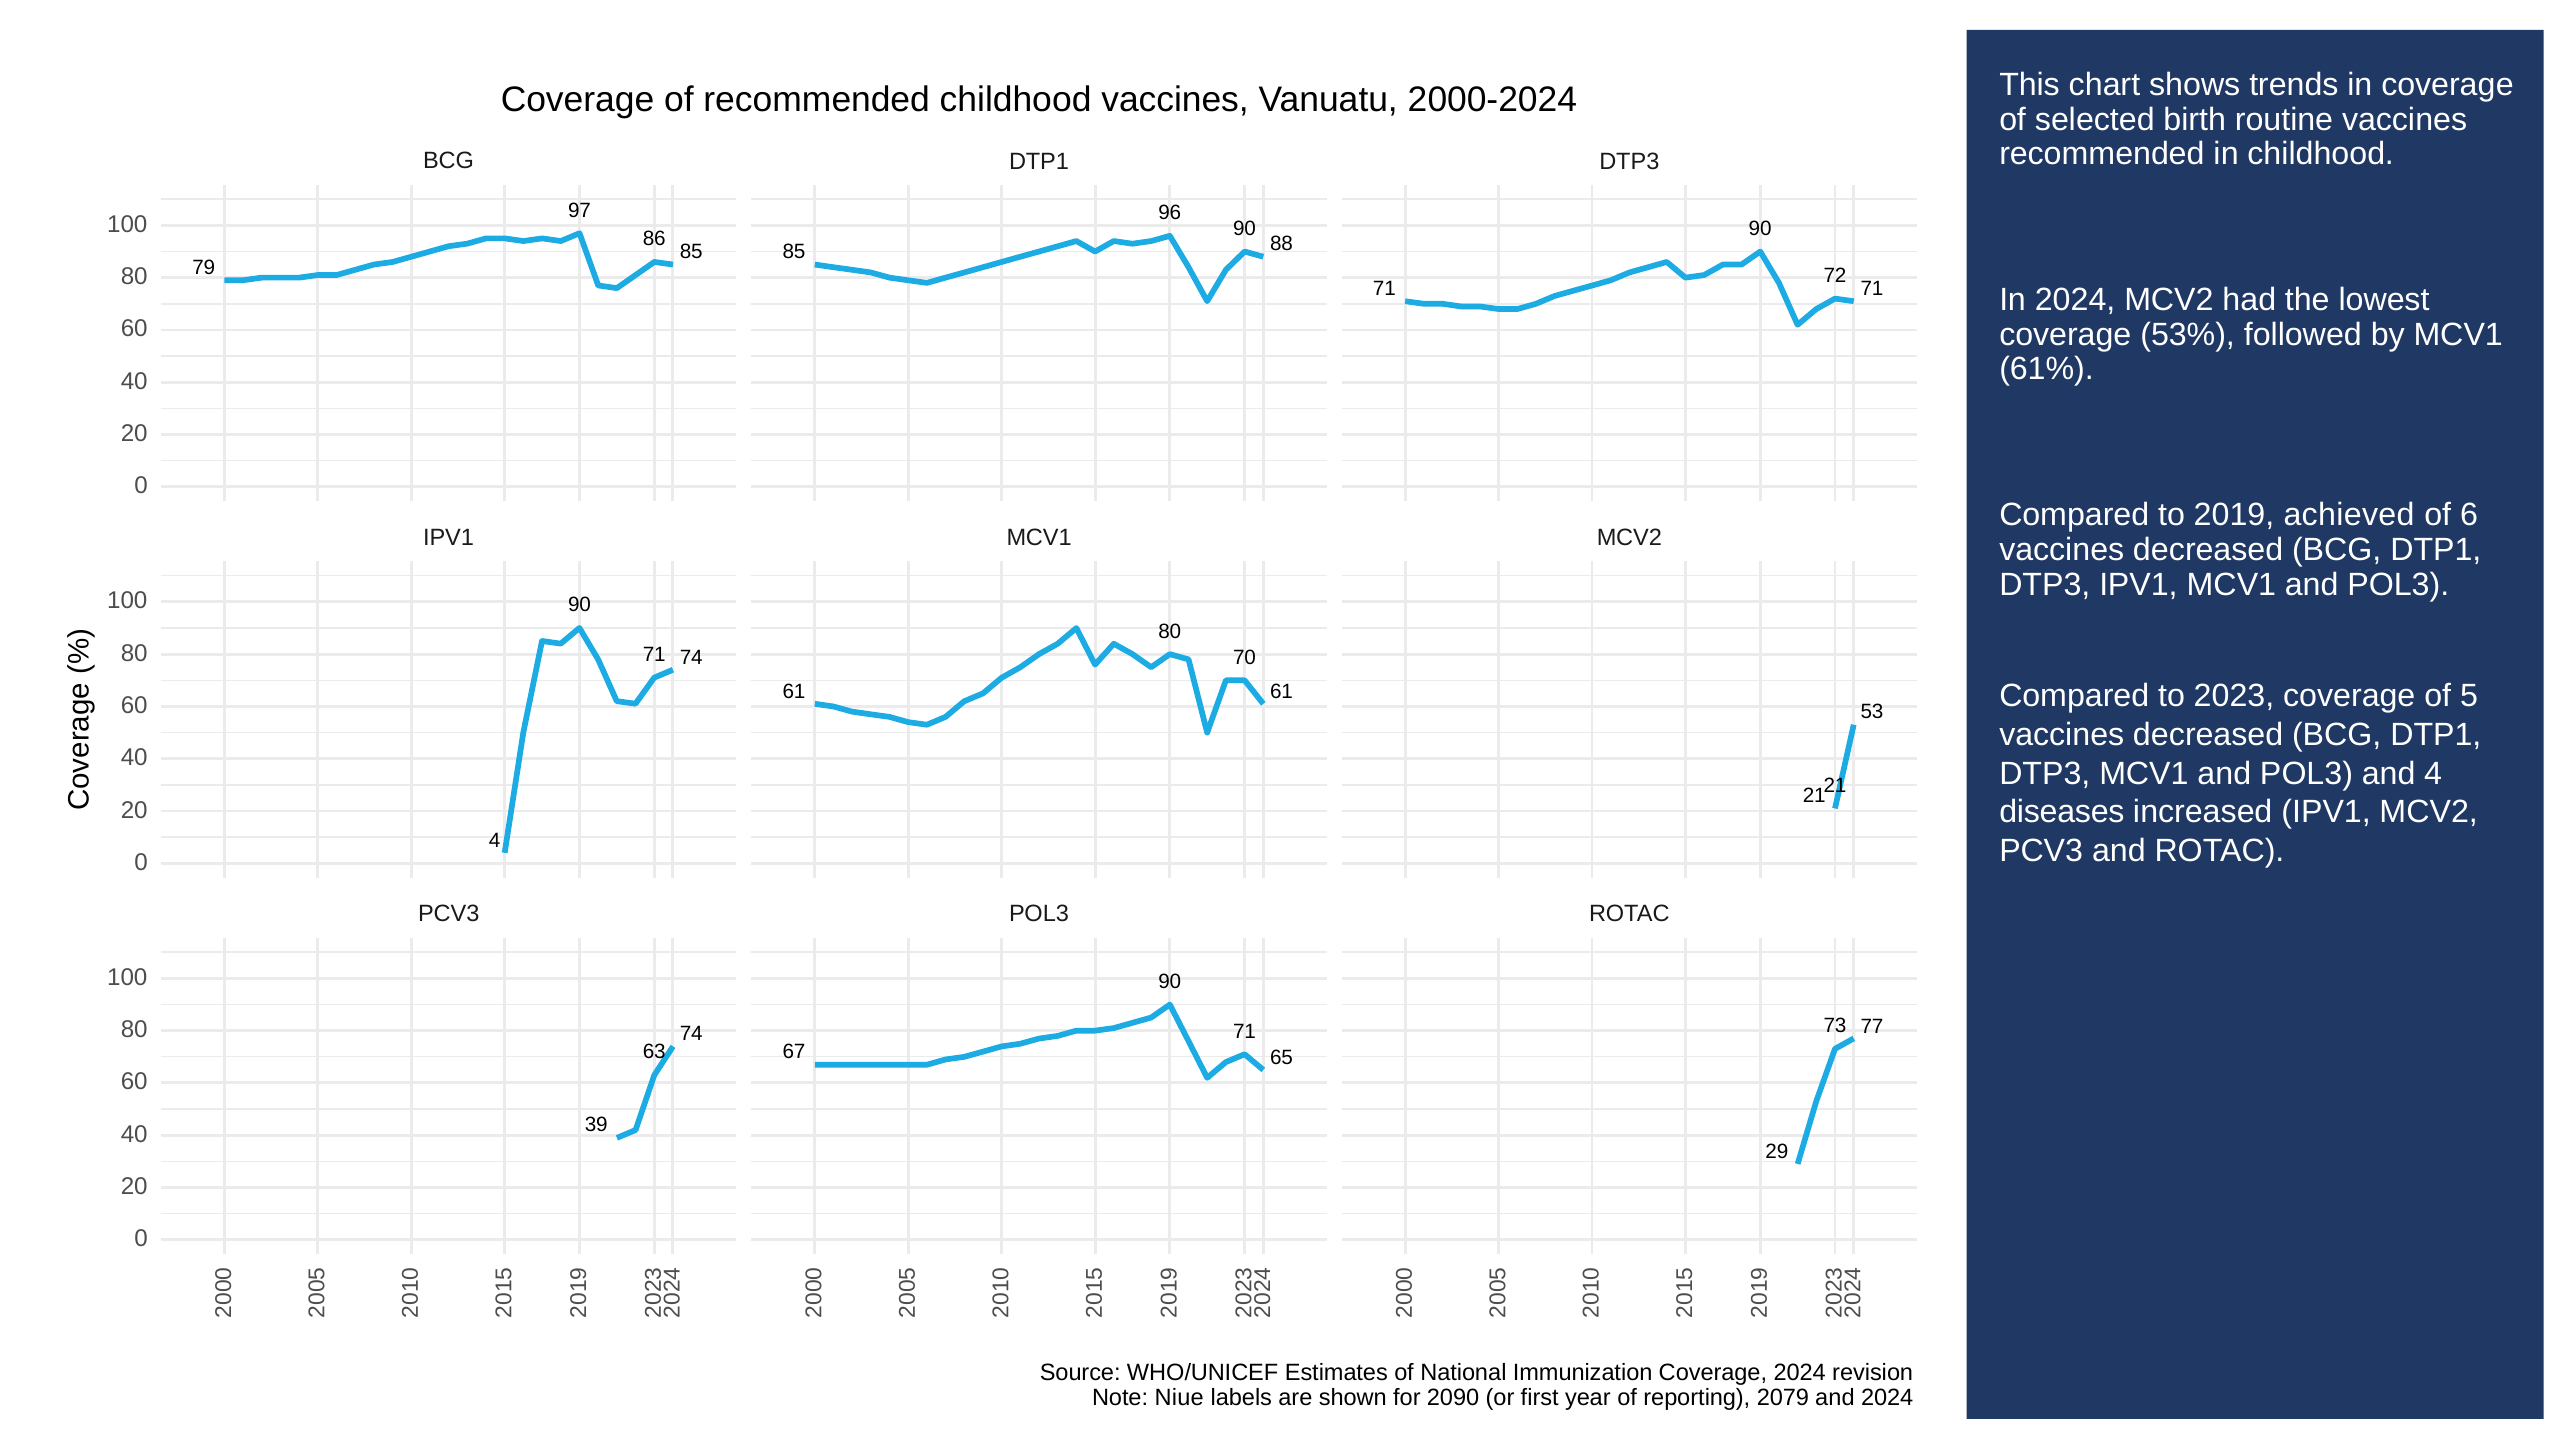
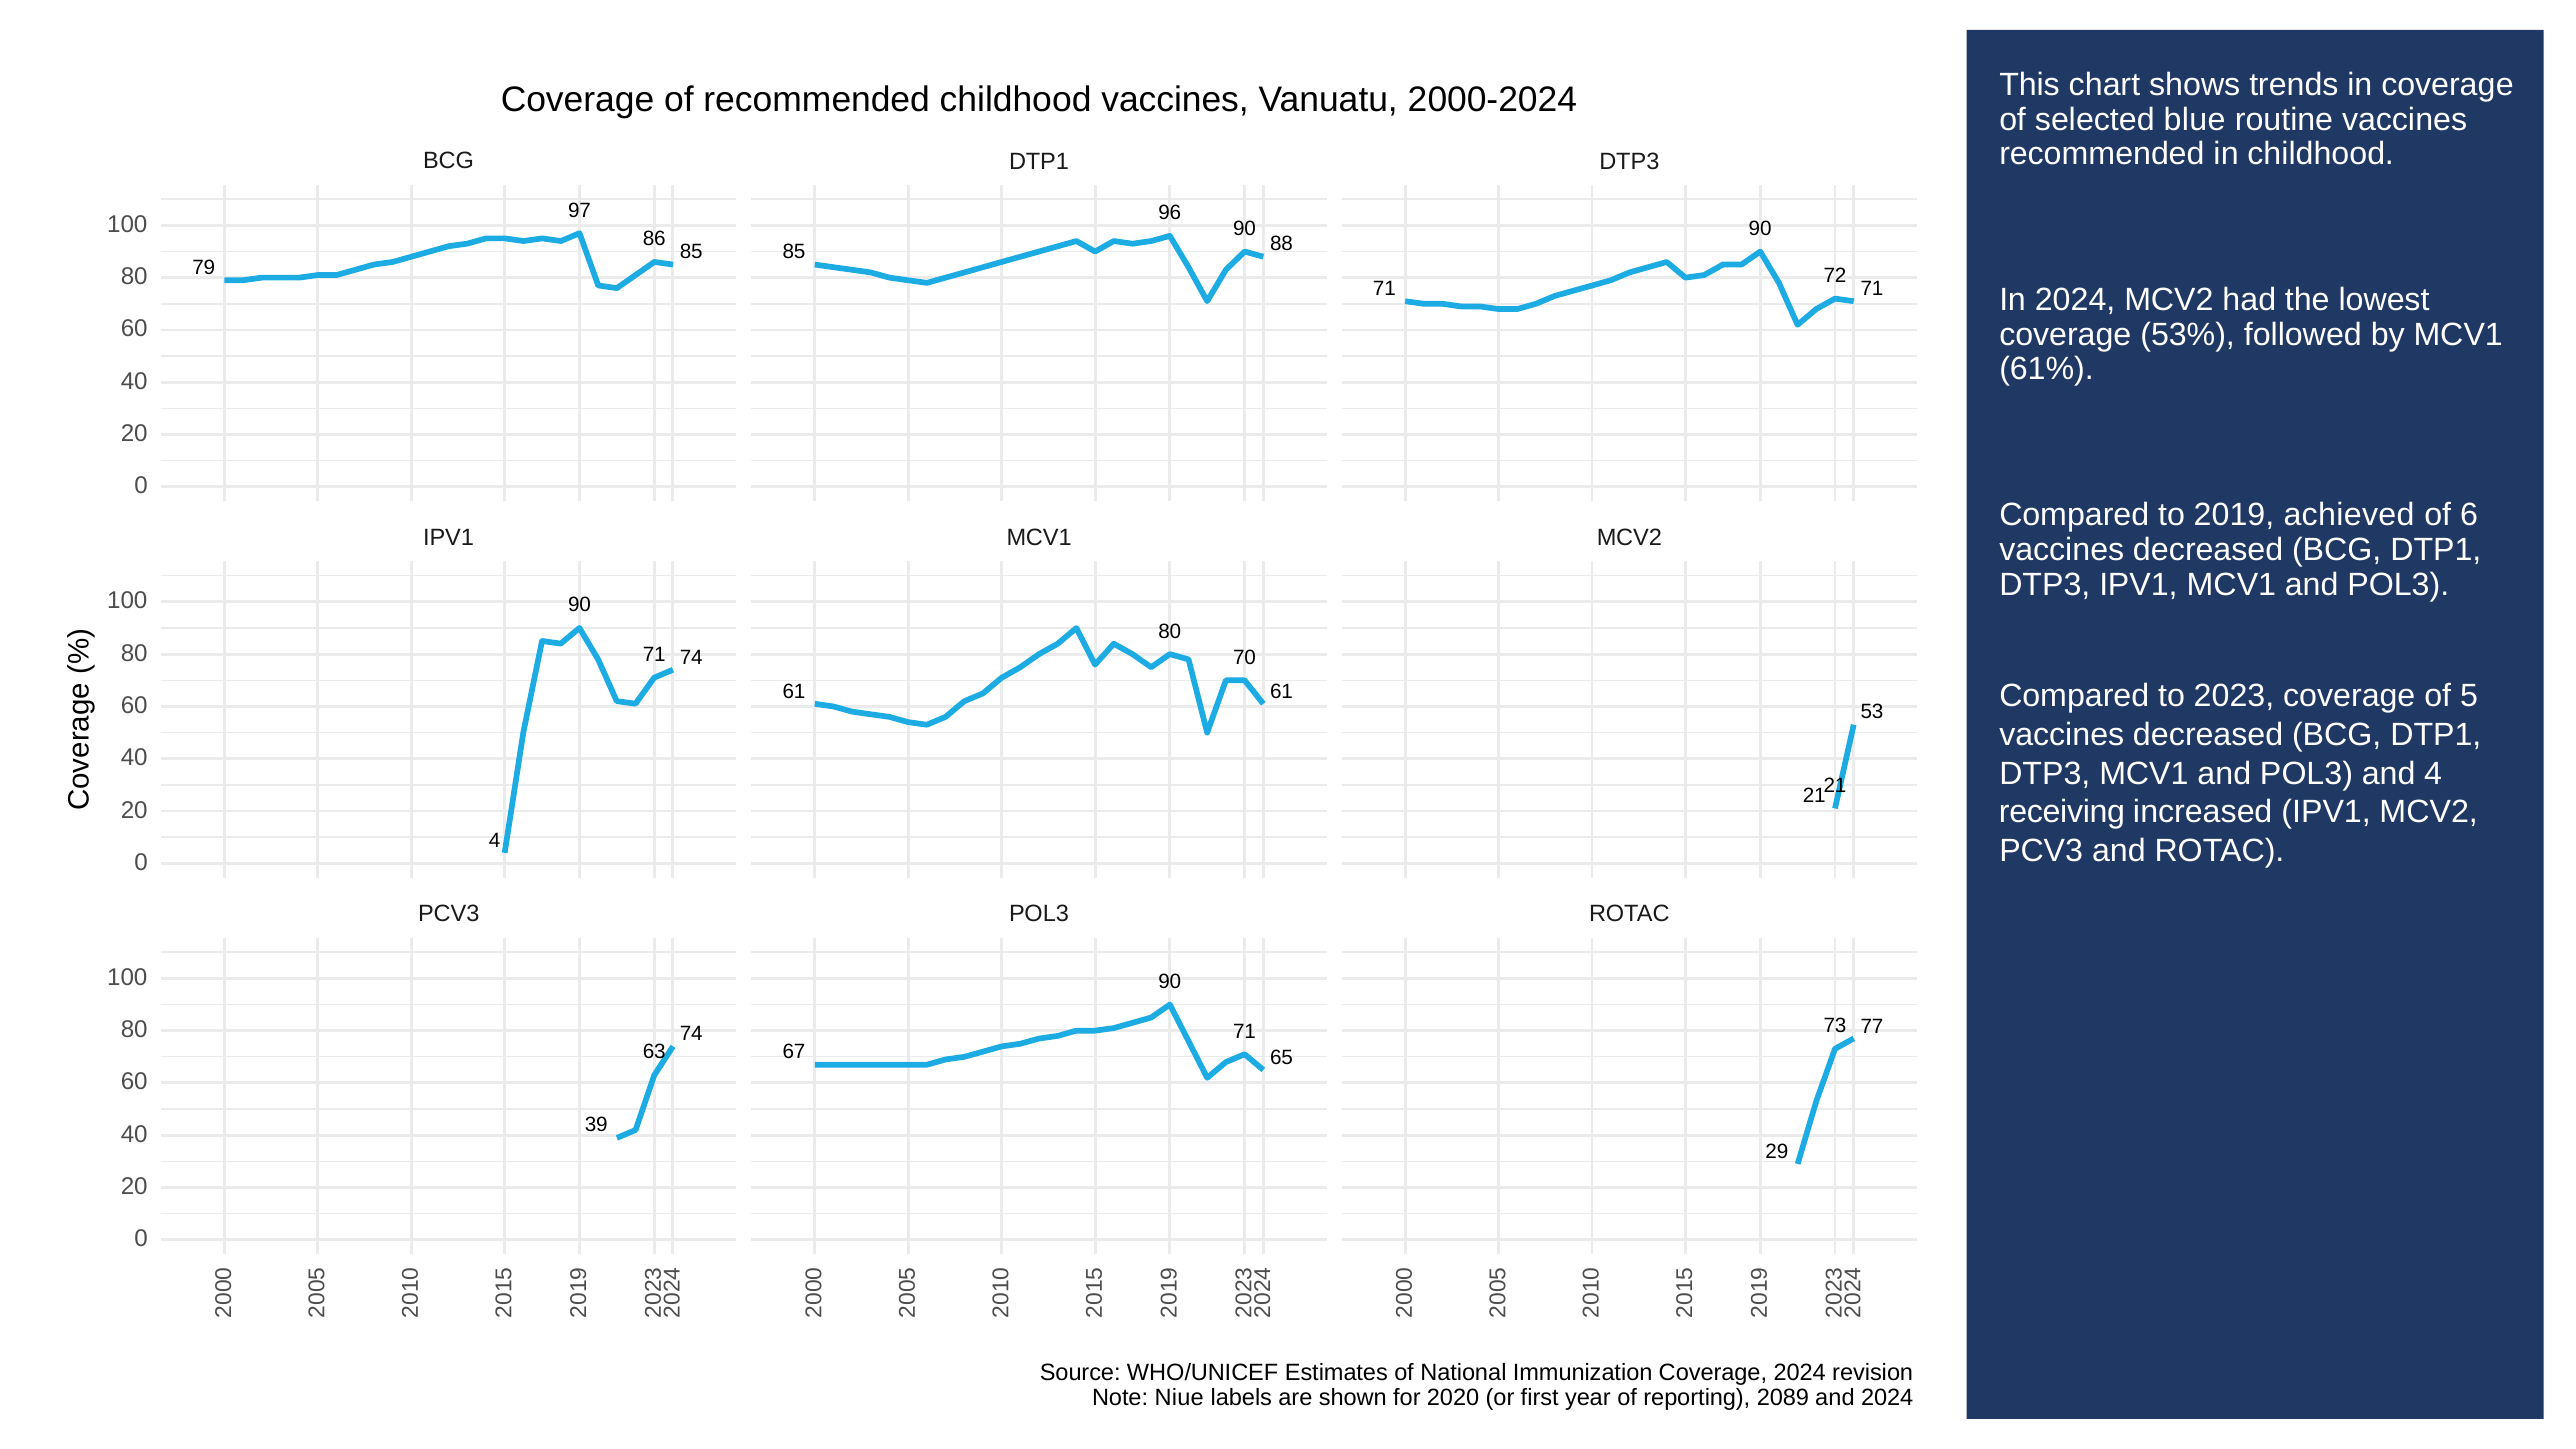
birth: birth -> blue
diseases: diseases -> receiving
2090: 2090 -> 2020
2079: 2079 -> 2089
